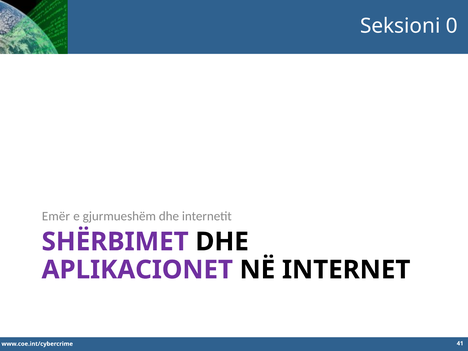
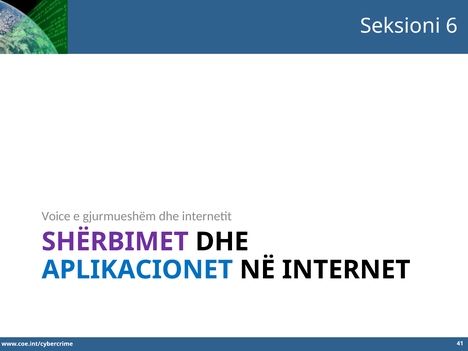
0: 0 -> 6
Emër: Emër -> Voice
APLIKACIONET colour: purple -> blue
